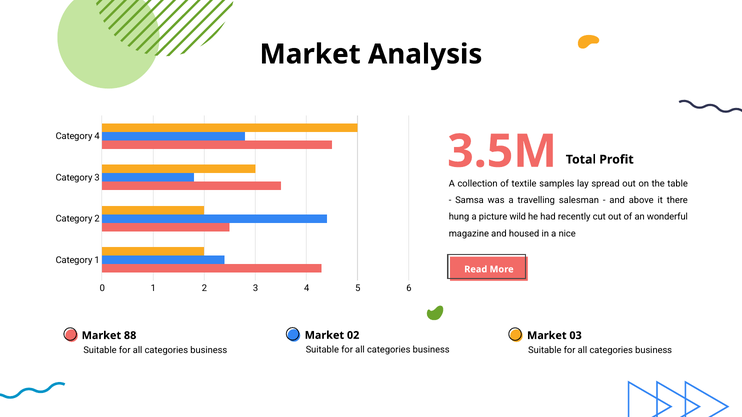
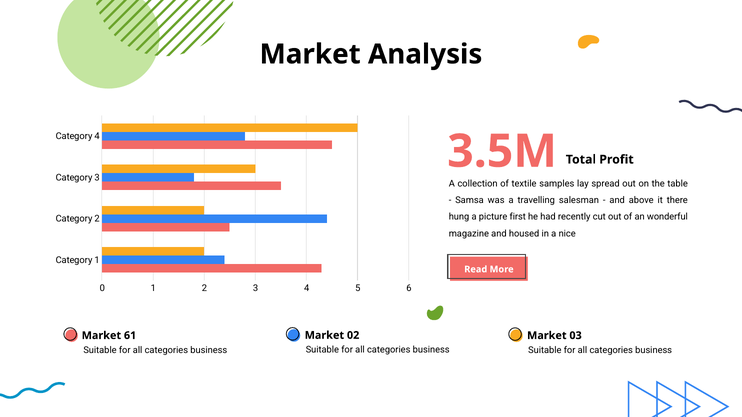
wild: wild -> first
88: 88 -> 61
